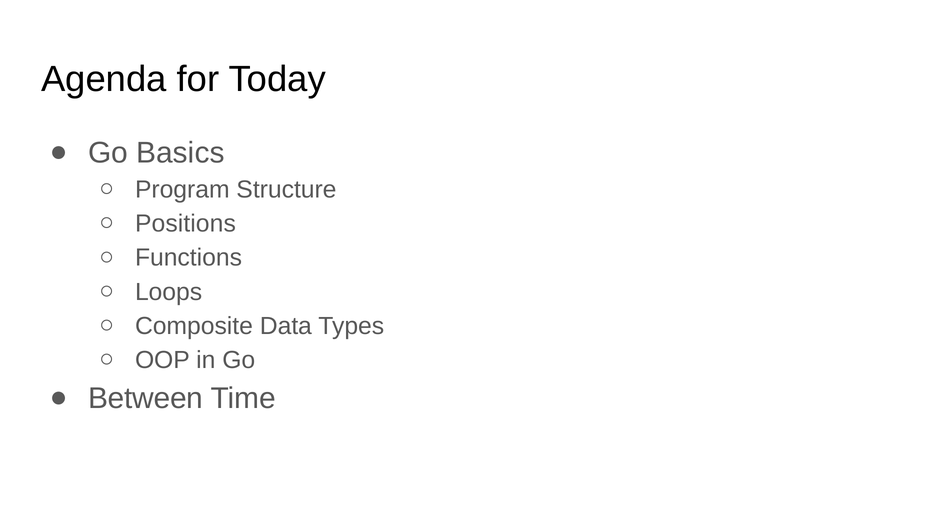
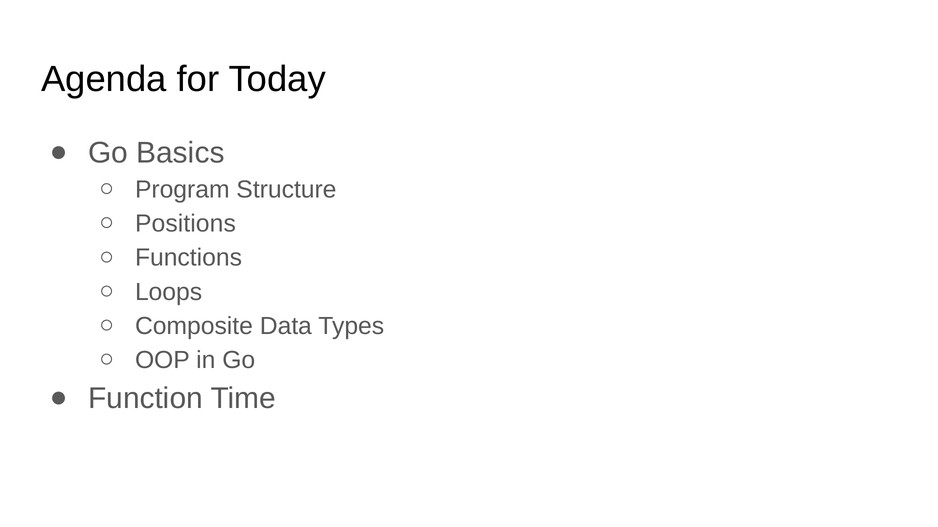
Between: Between -> Function
